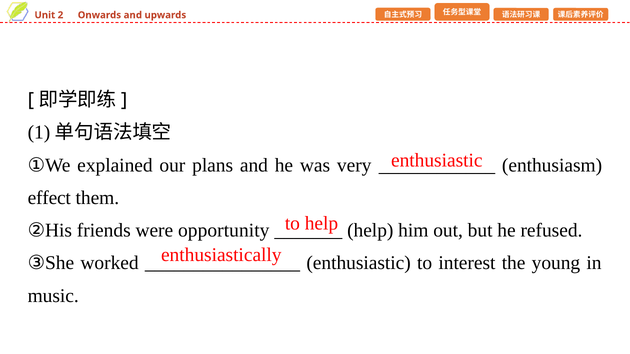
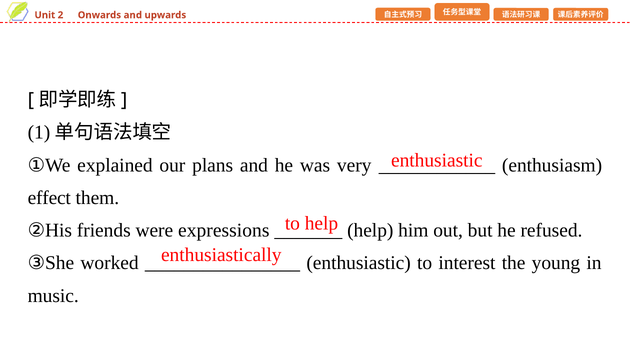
opportunity: opportunity -> expressions
